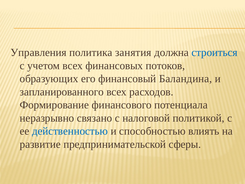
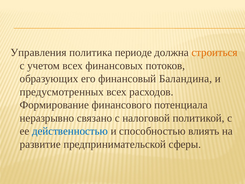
занятия: занятия -> периоде
строиться colour: blue -> orange
запланированного: запланированного -> предусмотренных
